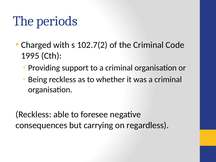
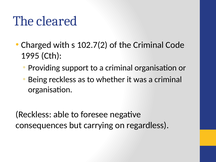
periods: periods -> cleared
